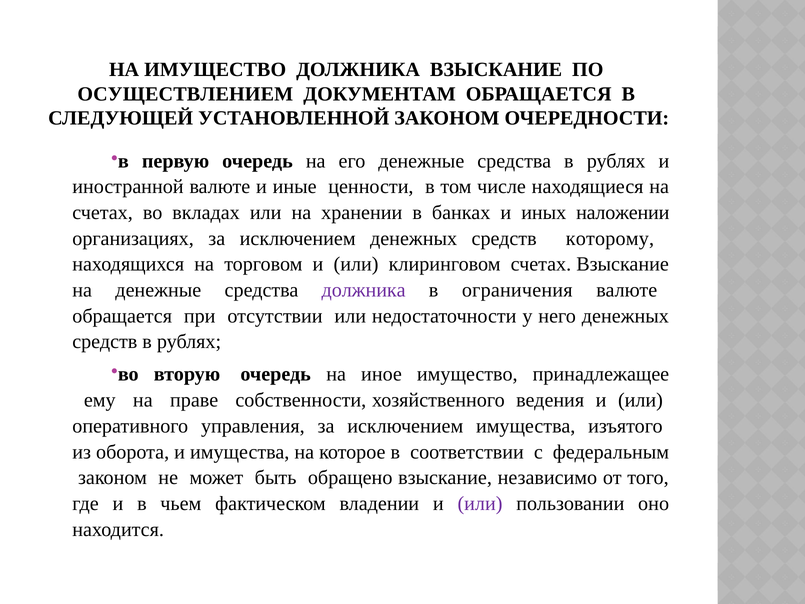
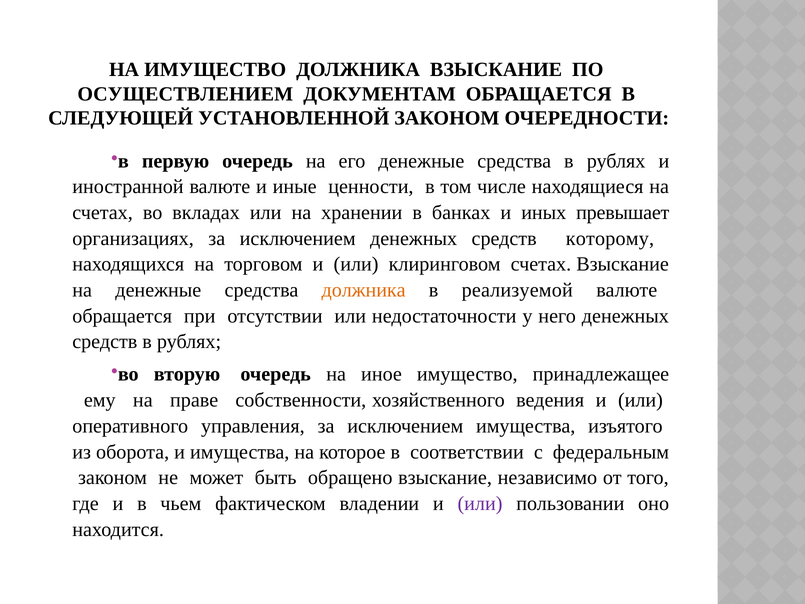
наложении: наложении -> превышает
должника at (364, 290) colour: purple -> orange
ограничения: ограничения -> реализуемой
